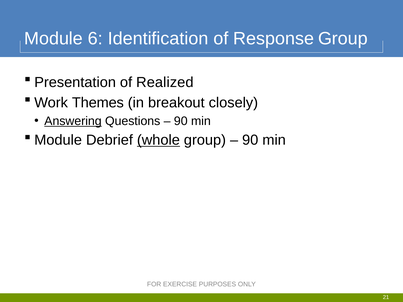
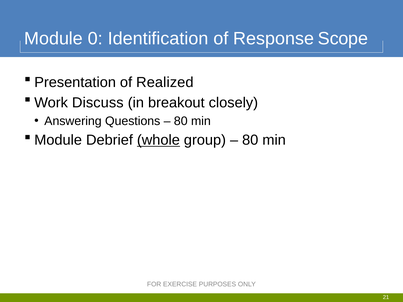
6: 6 -> 0
Response Group: Group -> Scope
Themes: Themes -> Discuss
Answering underline: present -> none
90 at (181, 121): 90 -> 80
90 at (250, 140): 90 -> 80
